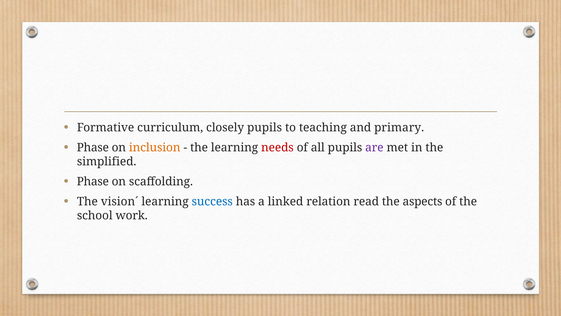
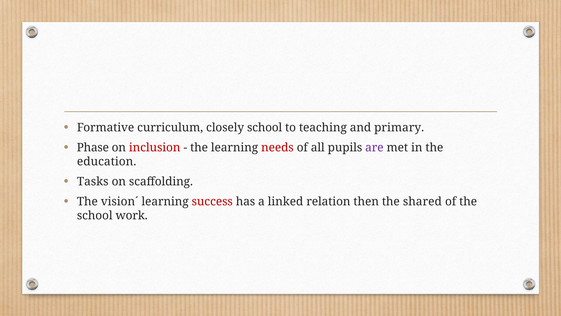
closely pupils: pupils -> school
inclusion colour: orange -> red
simplified: simplified -> education
Phase at (93, 181): Phase -> Tasks
success colour: blue -> red
read: read -> then
aspects: aspects -> shared
